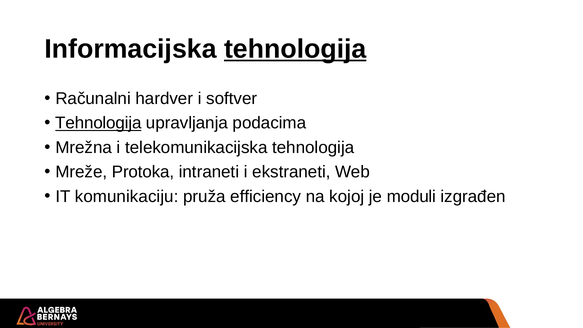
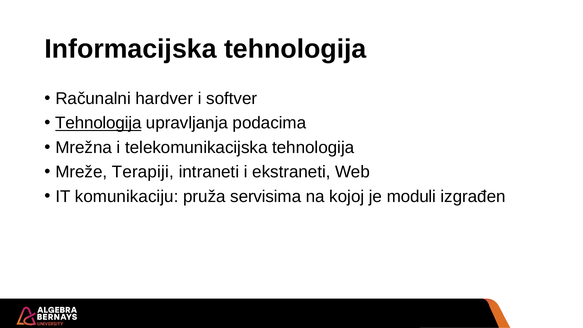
tehnologija at (295, 49) underline: present -> none
Protoka: Protoka -> Terapiji
efficiency: efficiency -> servisima
